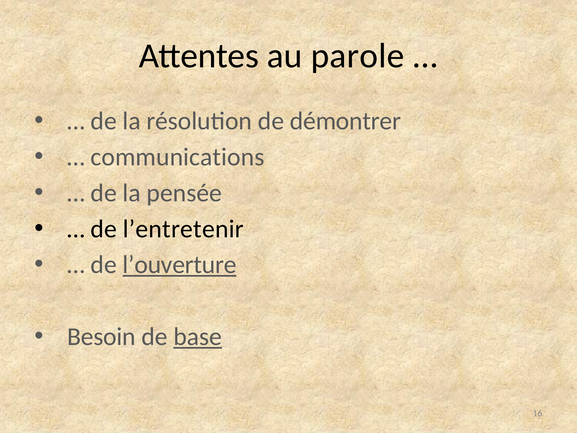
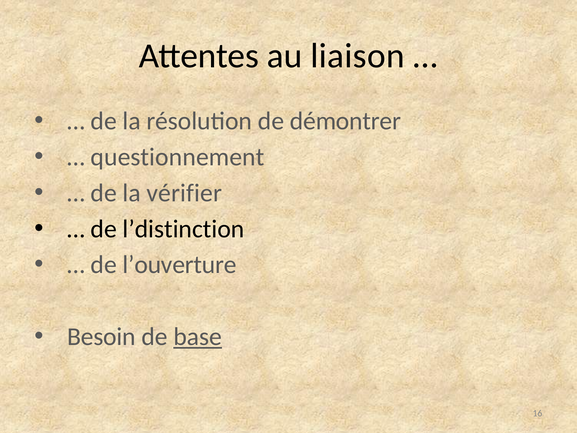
parole: parole -> liaison
communications: communications -> questionnement
pensée: pensée -> vérifier
l’entretenir: l’entretenir -> l’distinction
l’ouverture underline: present -> none
